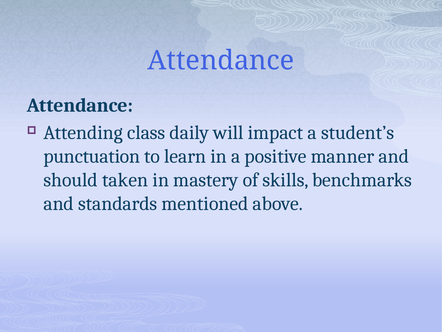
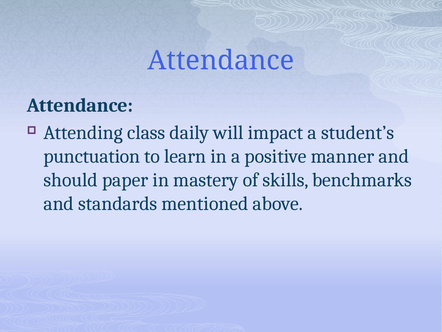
taken: taken -> paper
